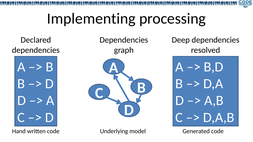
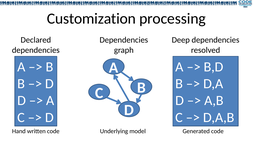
Implementing: Implementing -> Customization
